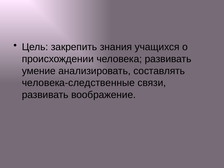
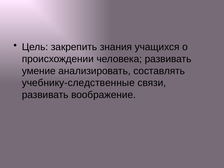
человека-следственные: человека-следственные -> учебнику-следственные
